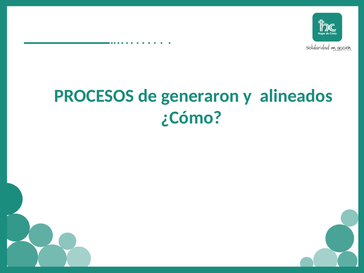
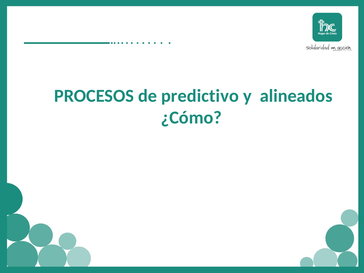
generaron: generaron -> predictivo
